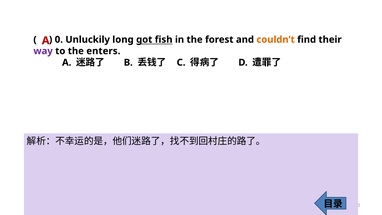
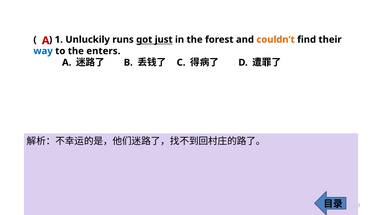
0: 0 -> 1
long: long -> runs
fish: fish -> just
way colour: purple -> blue
